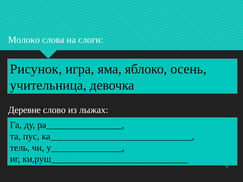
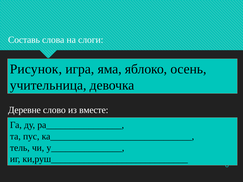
Молоко: Молоко -> Составь
лыжах: лыжах -> вместе
